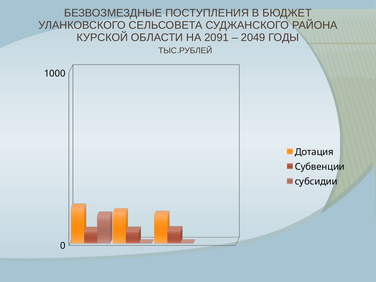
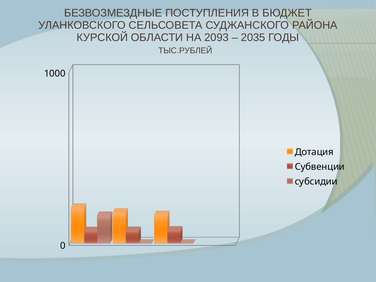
2091: 2091 -> 2093
2049: 2049 -> 2035
